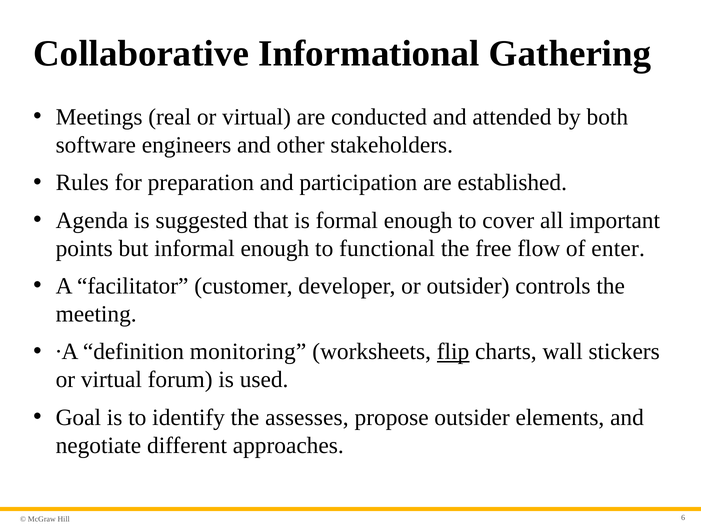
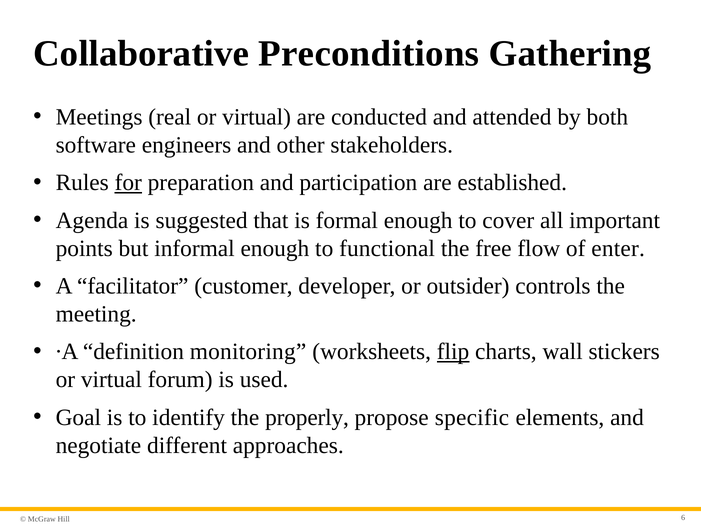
Informational: Informational -> Preconditions
for underline: none -> present
assesses: assesses -> properly
propose outsider: outsider -> specific
